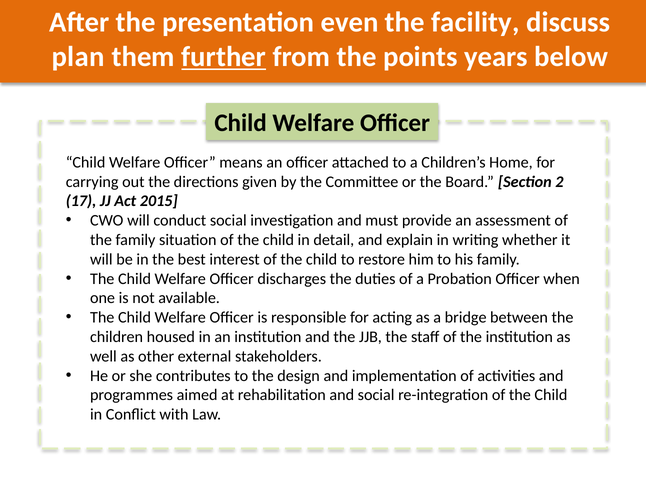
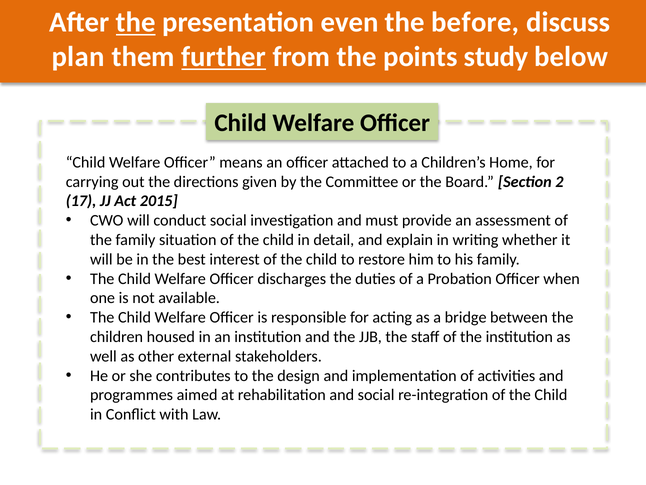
the at (136, 22) underline: none -> present
facility: facility -> before
years: years -> study
